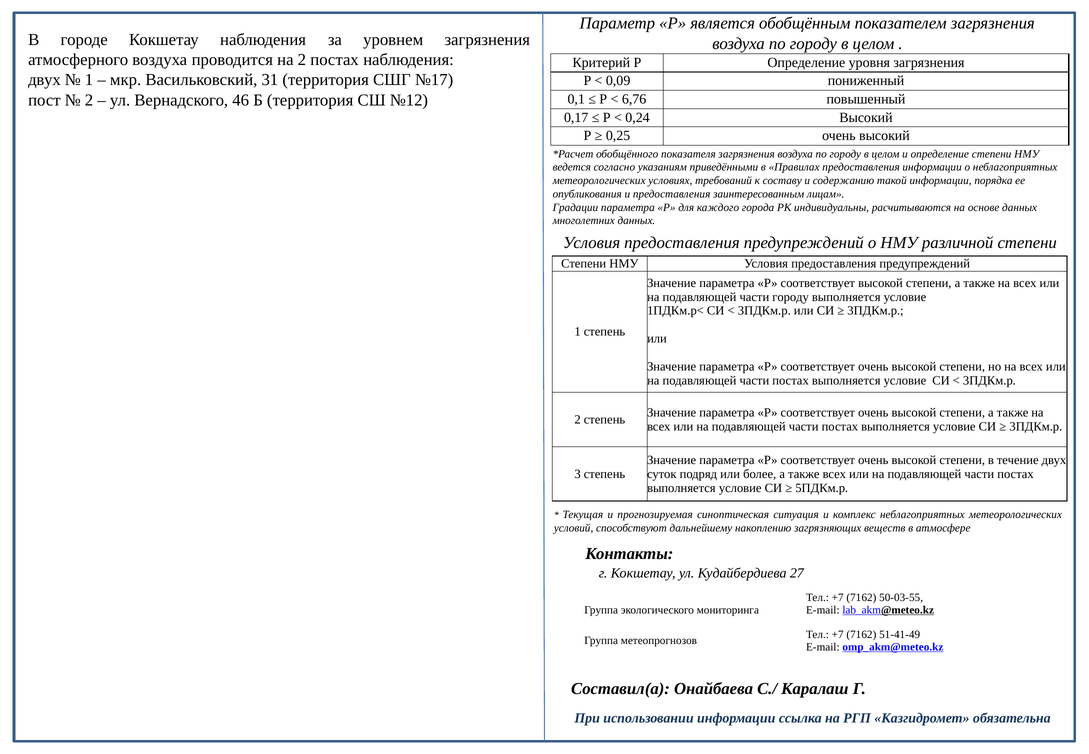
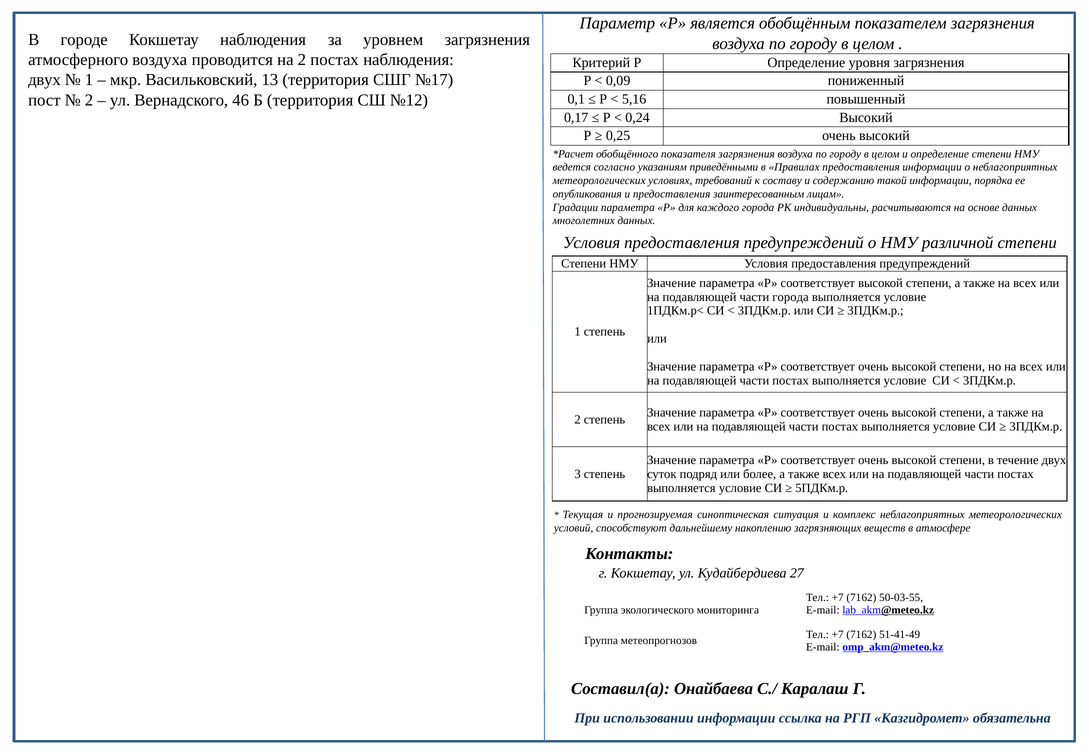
31: 31 -> 13
6,76: 6,76 -> 5,16
части городу: городу -> города
